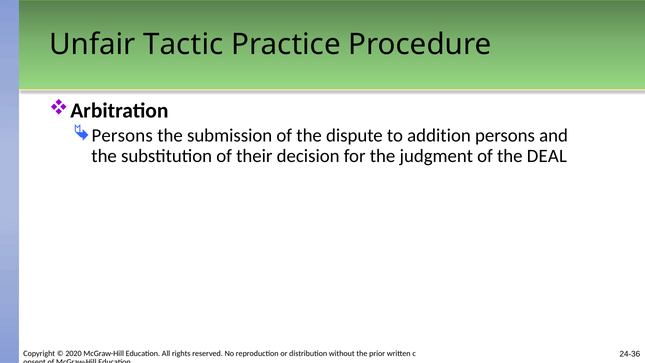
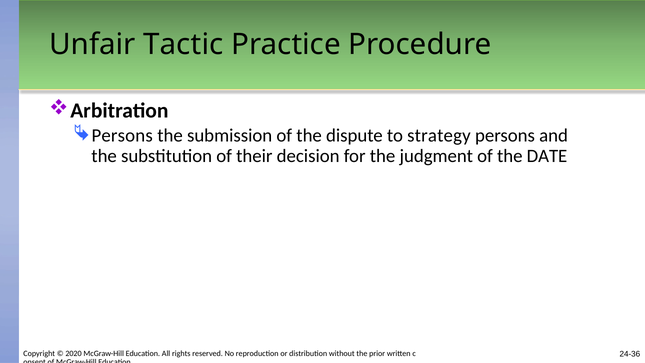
addition: addition -> strategy
DEAL: DEAL -> DATE
